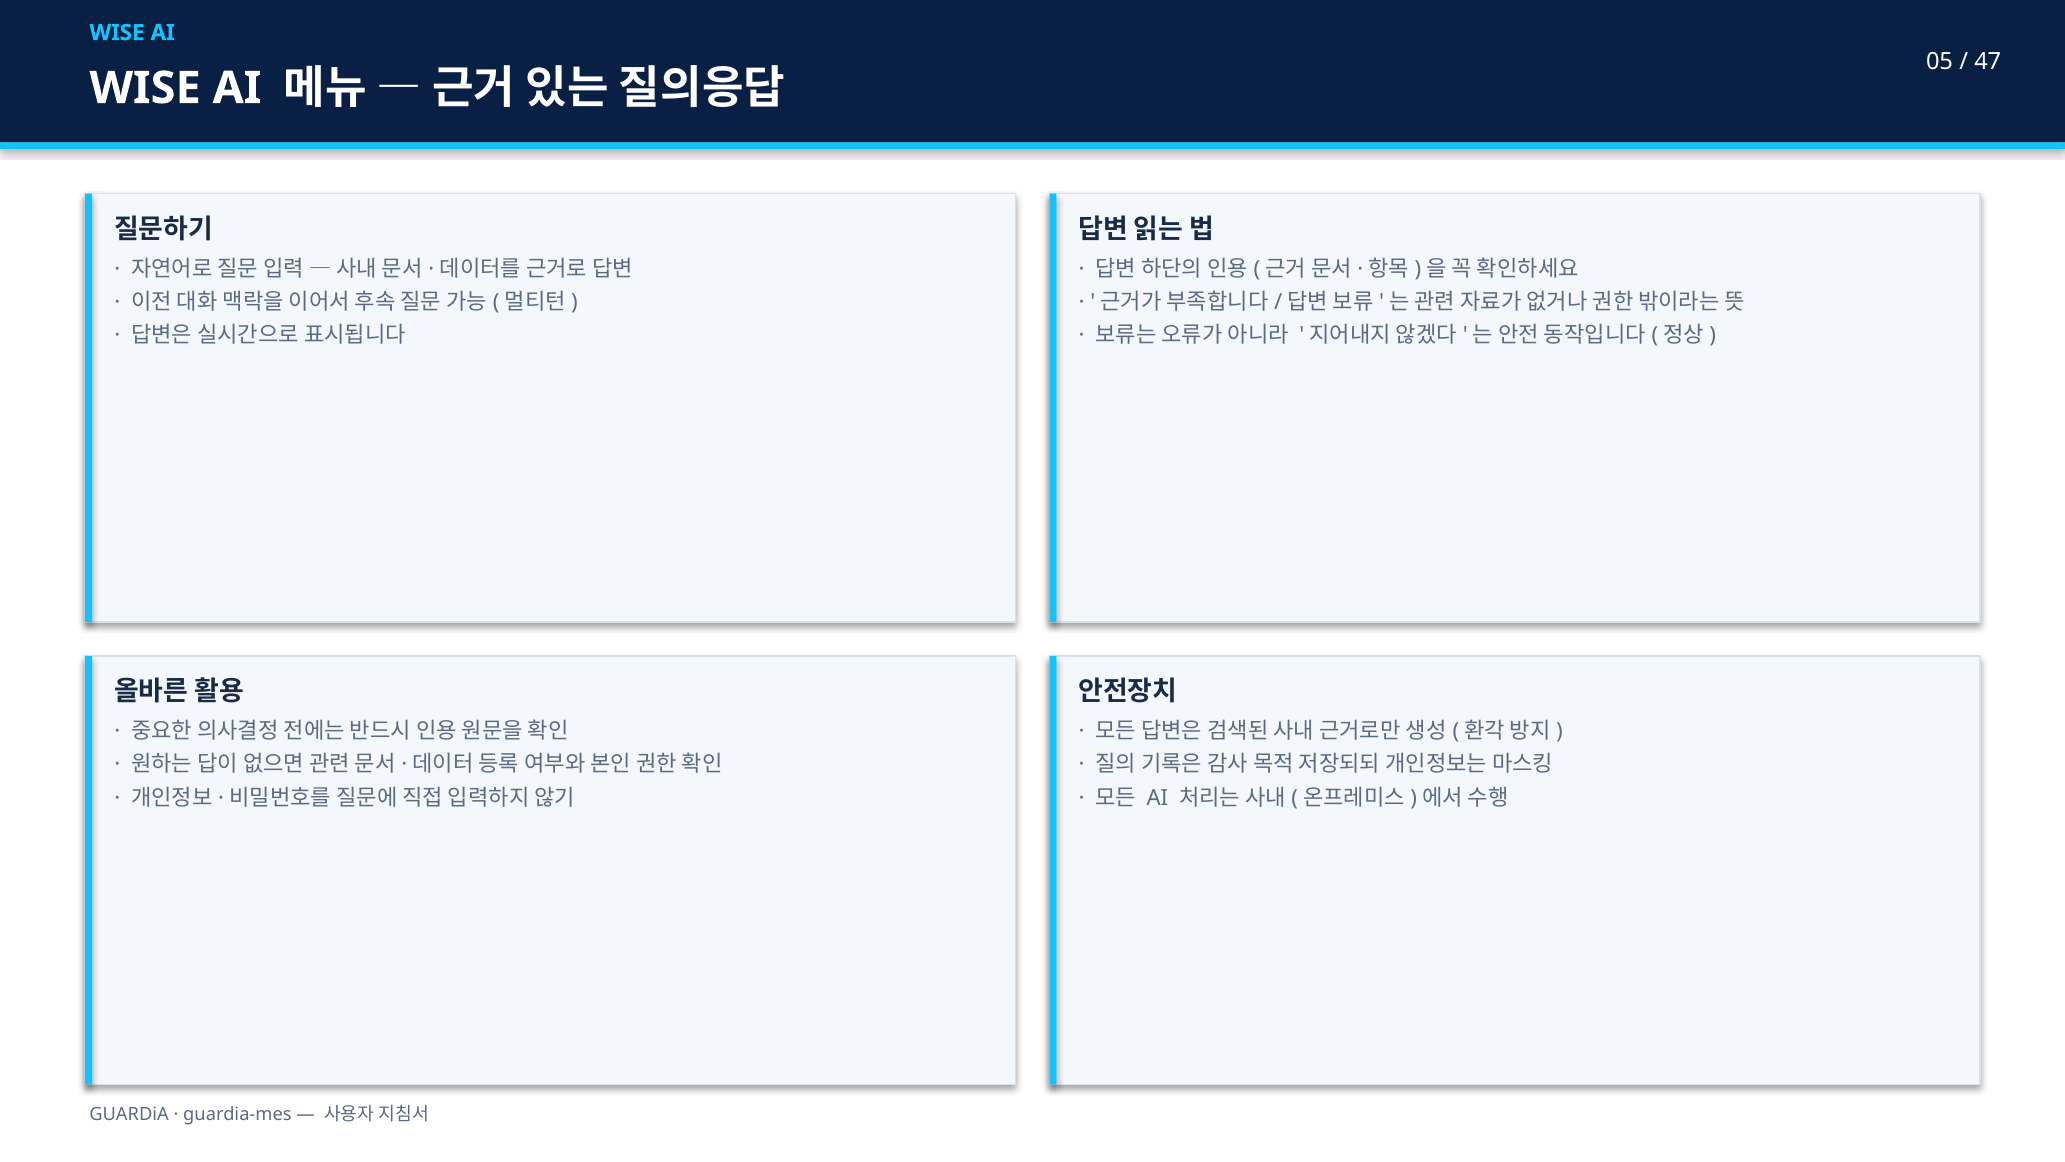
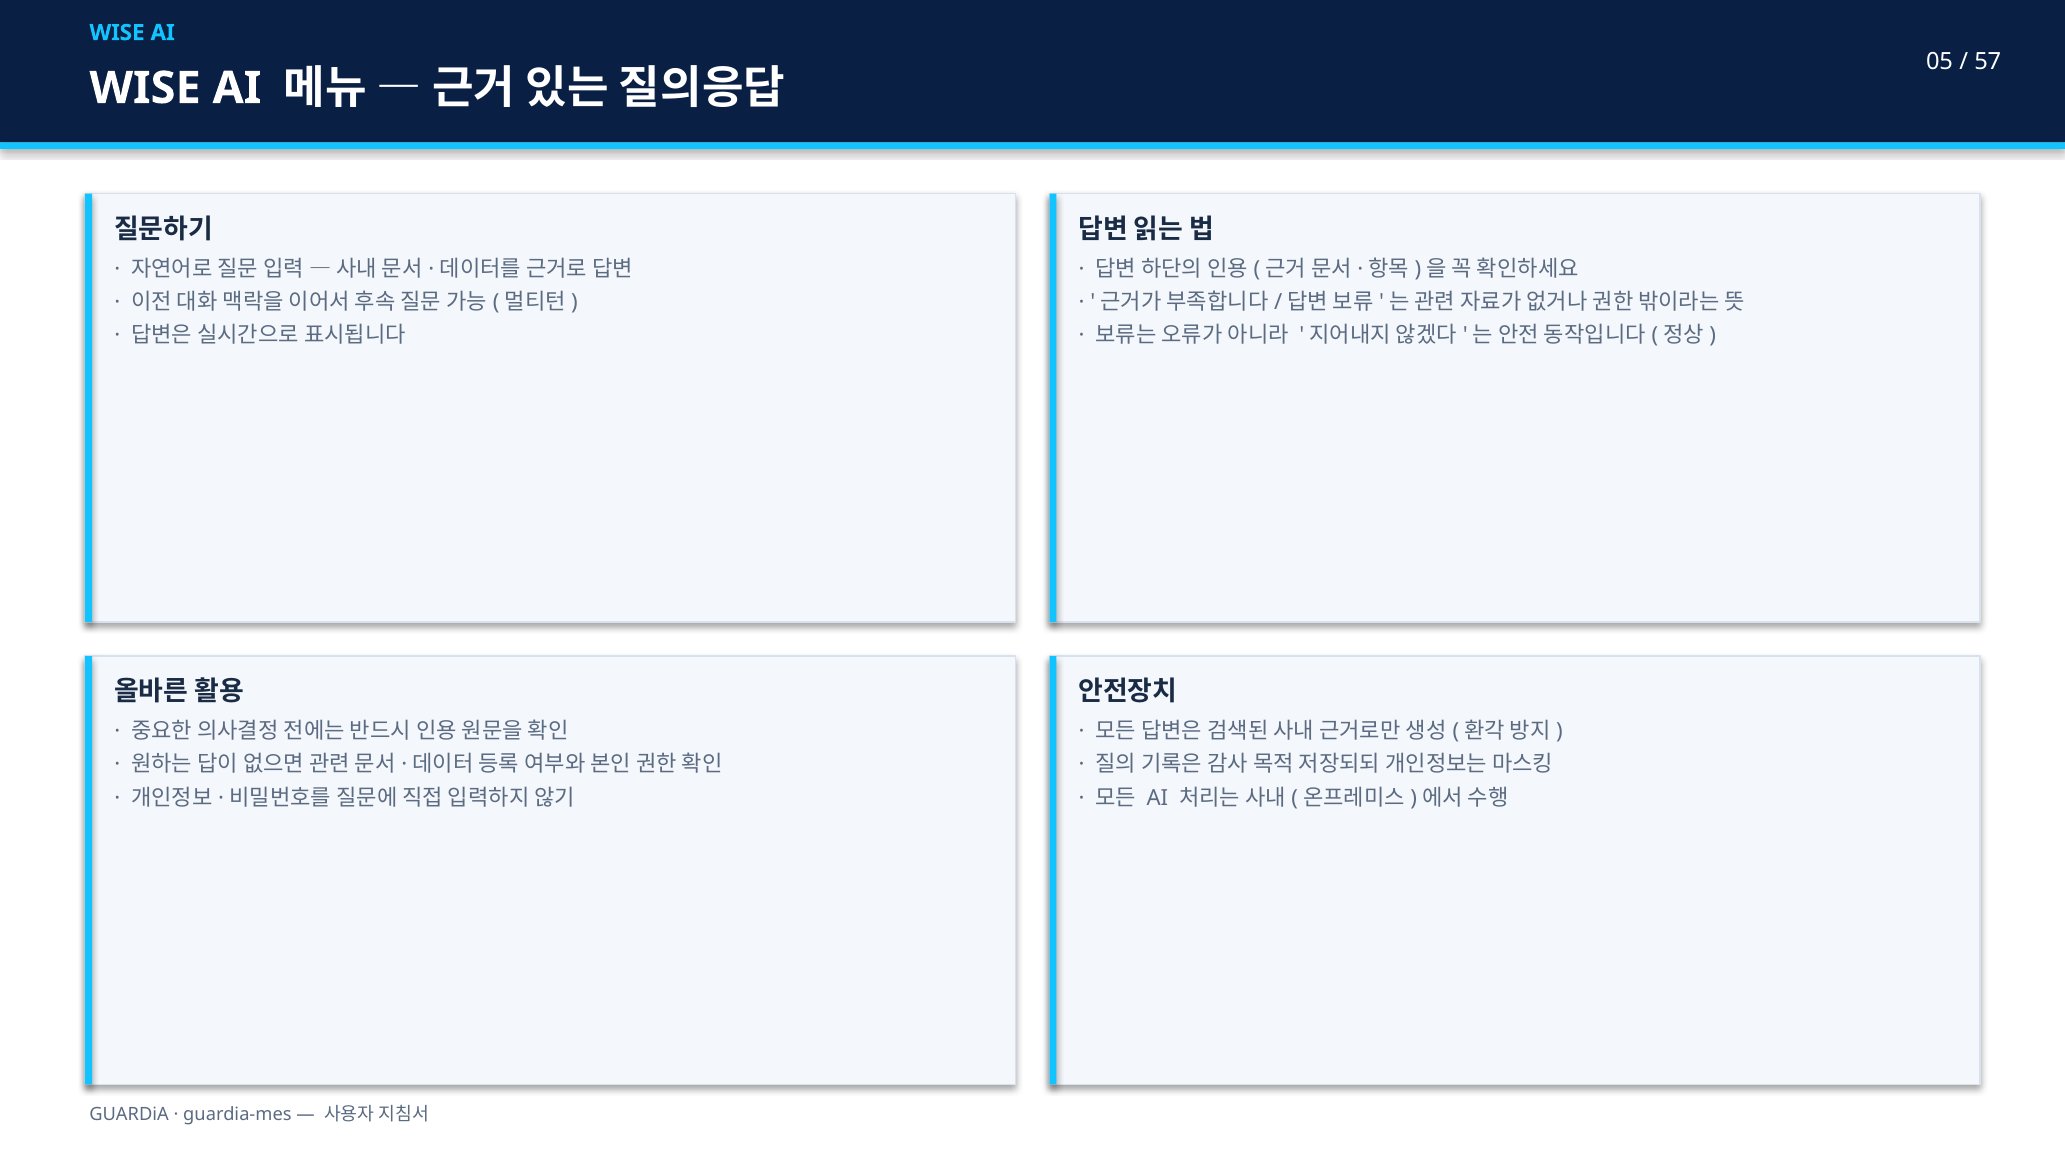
47: 47 -> 57
